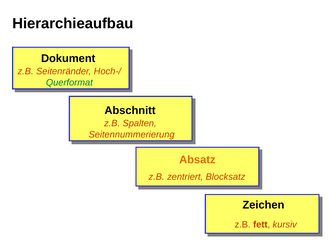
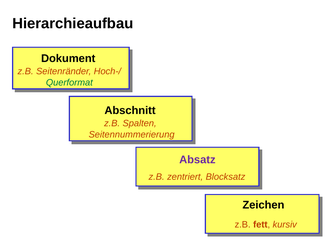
Absatz colour: orange -> purple
